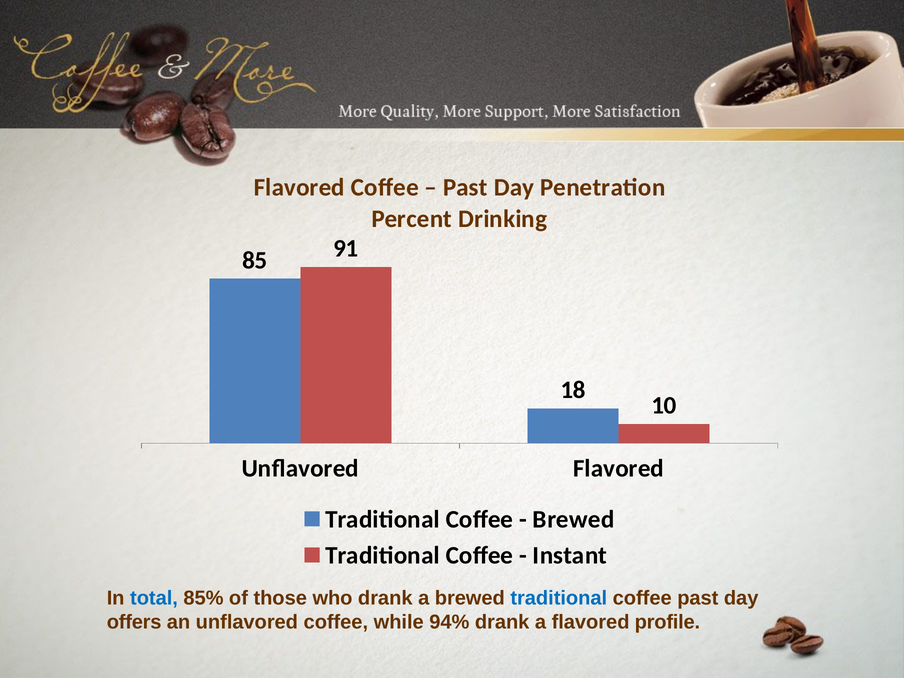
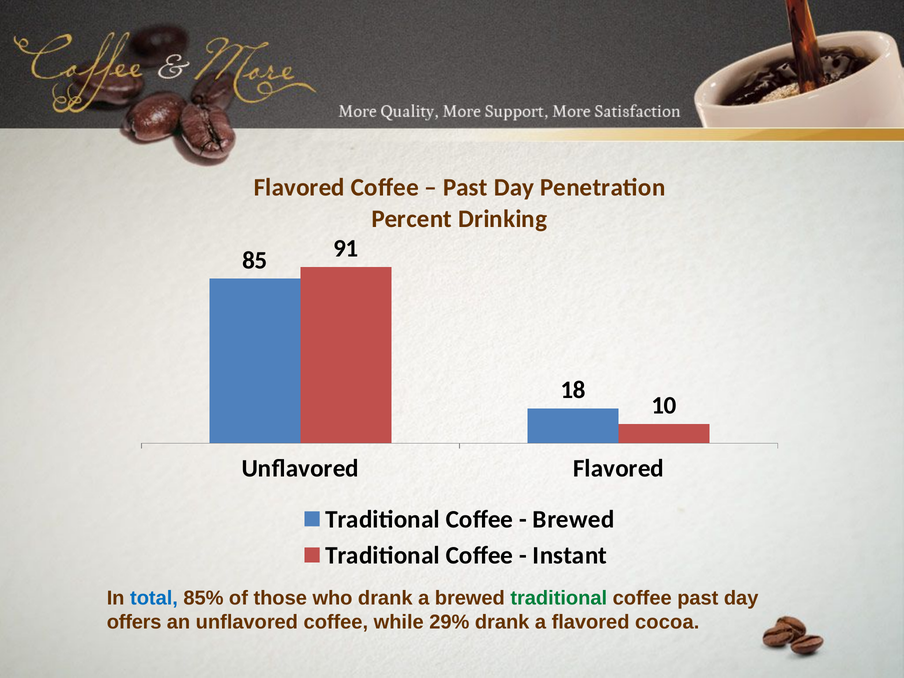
traditional at (559, 598) colour: blue -> green
94%: 94% -> 29%
profile: profile -> cocoa
